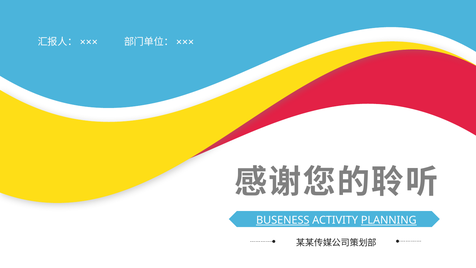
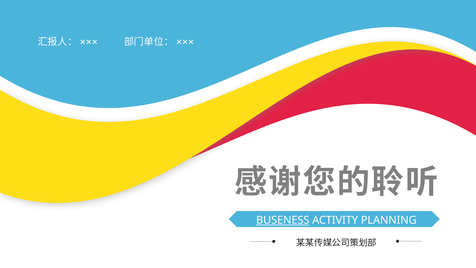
PLANNING underline: present -> none
